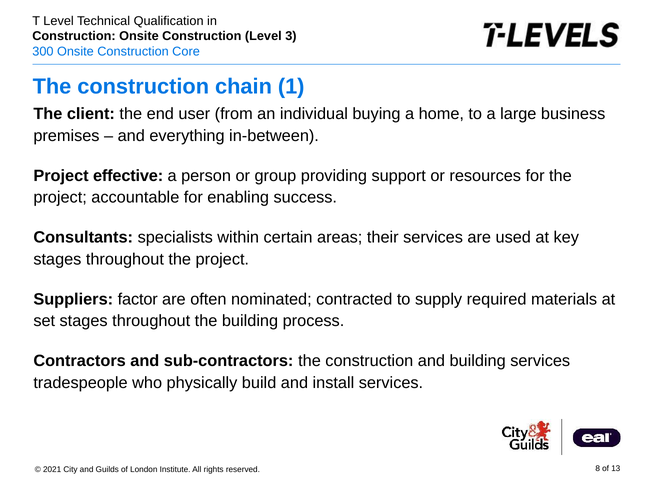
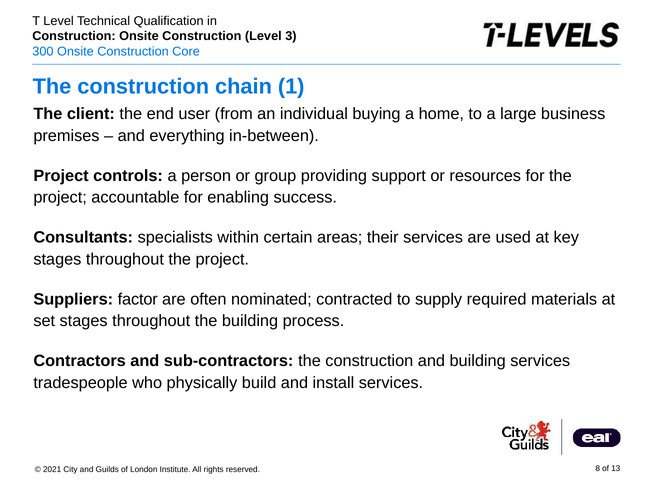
effective: effective -> controls
